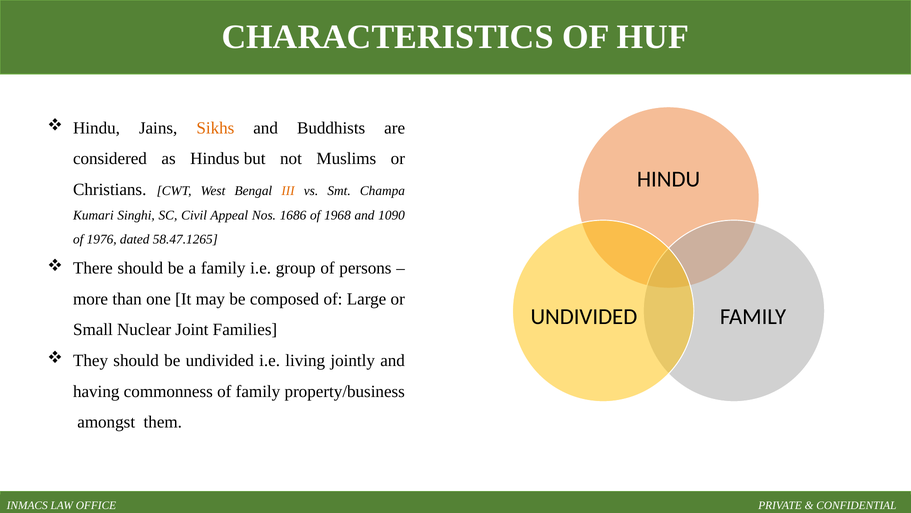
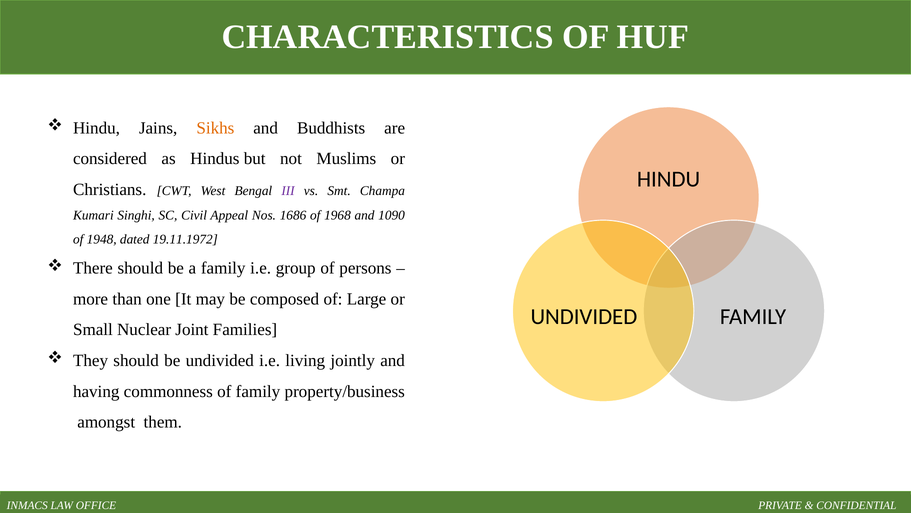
III colour: orange -> purple
1976: 1976 -> 1948
58.47.1265: 58.47.1265 -> 19.11.1972
